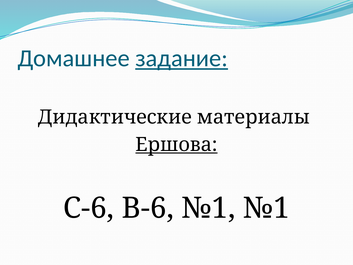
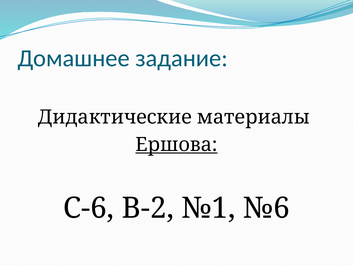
задание underline: present -> none
В-6: В-6 -> В-2
№1 №1: №1 -> №6
